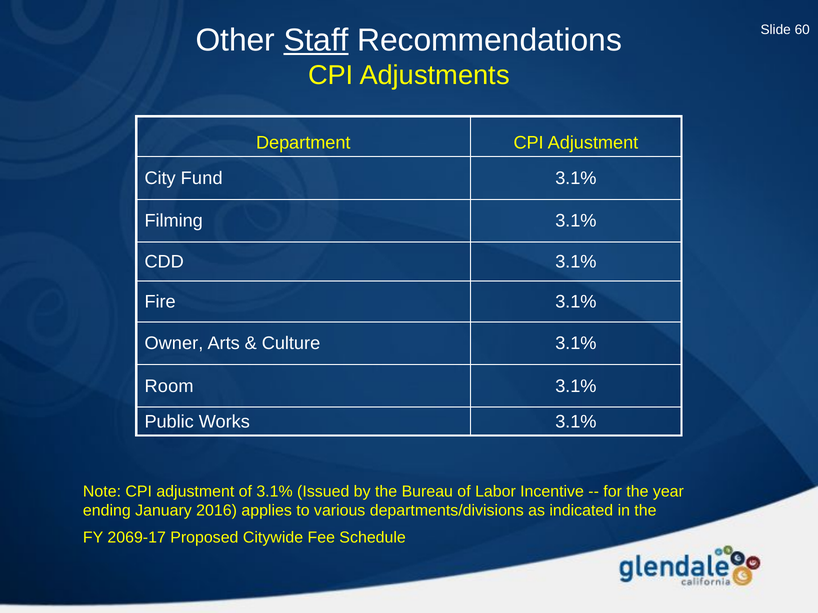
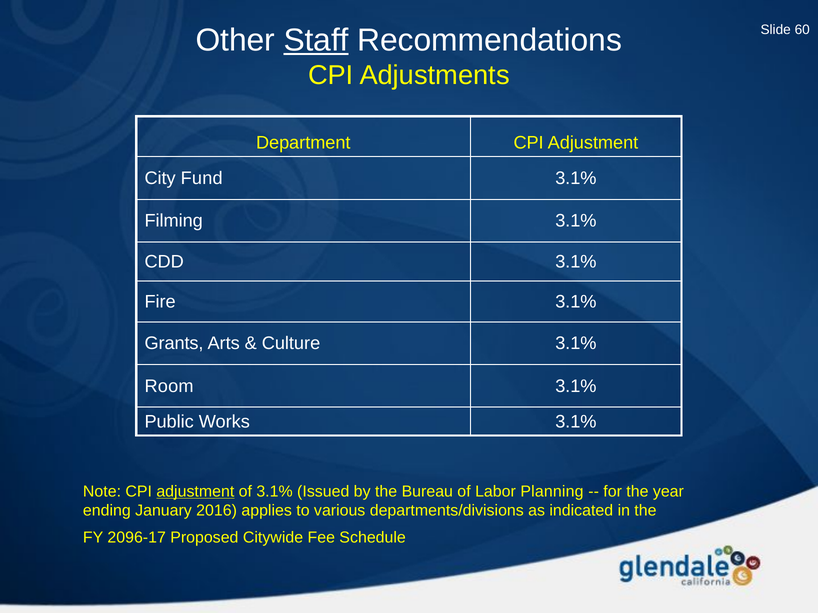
Owner: Owner -> Grants
adjustment at (195, 492) underline: none -> present
Incentive: Incentive -> Planning
2069-17: 2069-17 -> 2096-17
